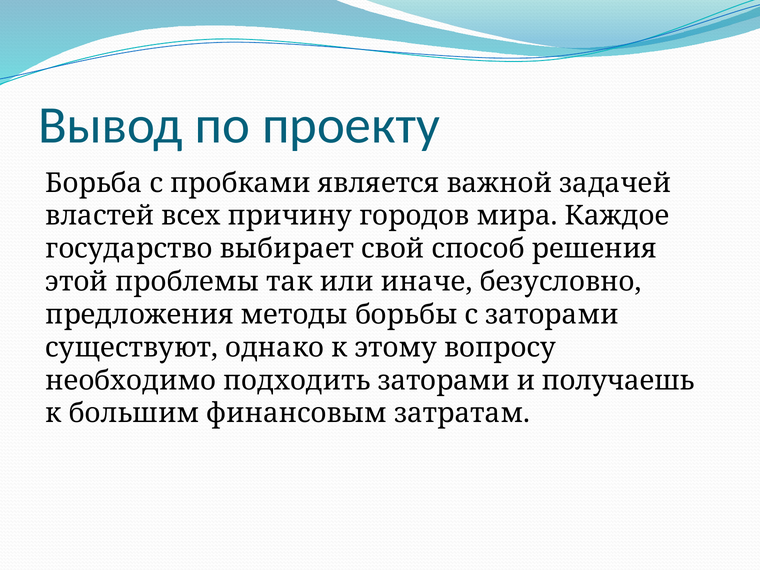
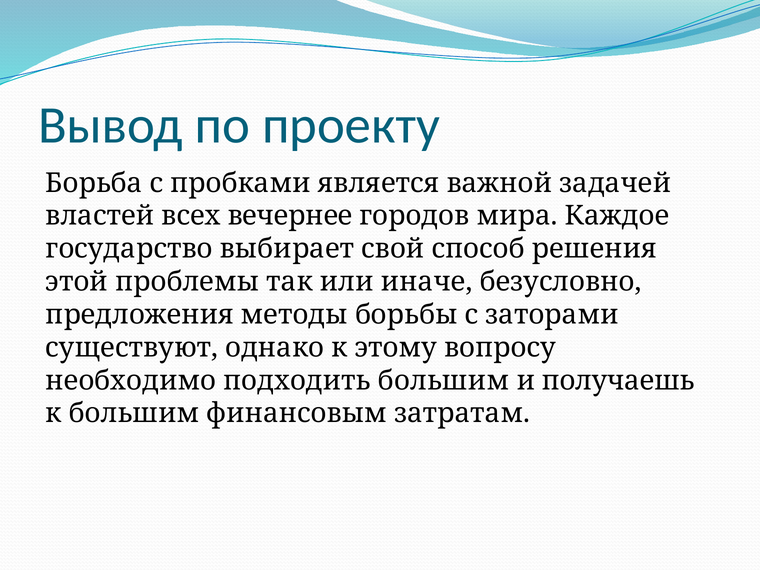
причину: причину -> вечернее
подходить заторами: заторами -> большим
